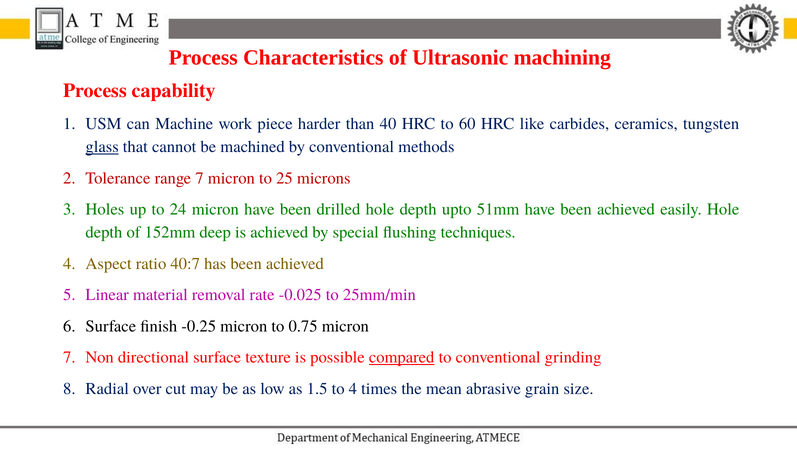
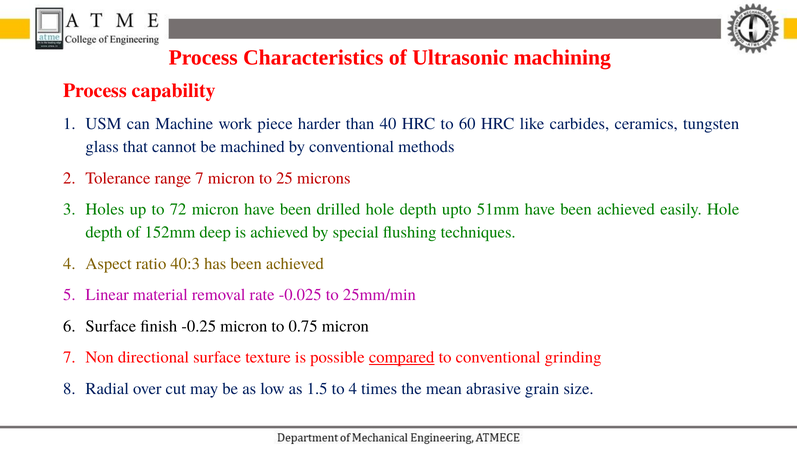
glass underline: present -> none
24: 24 -> 72
40:7: 40:7 -> 40:3
